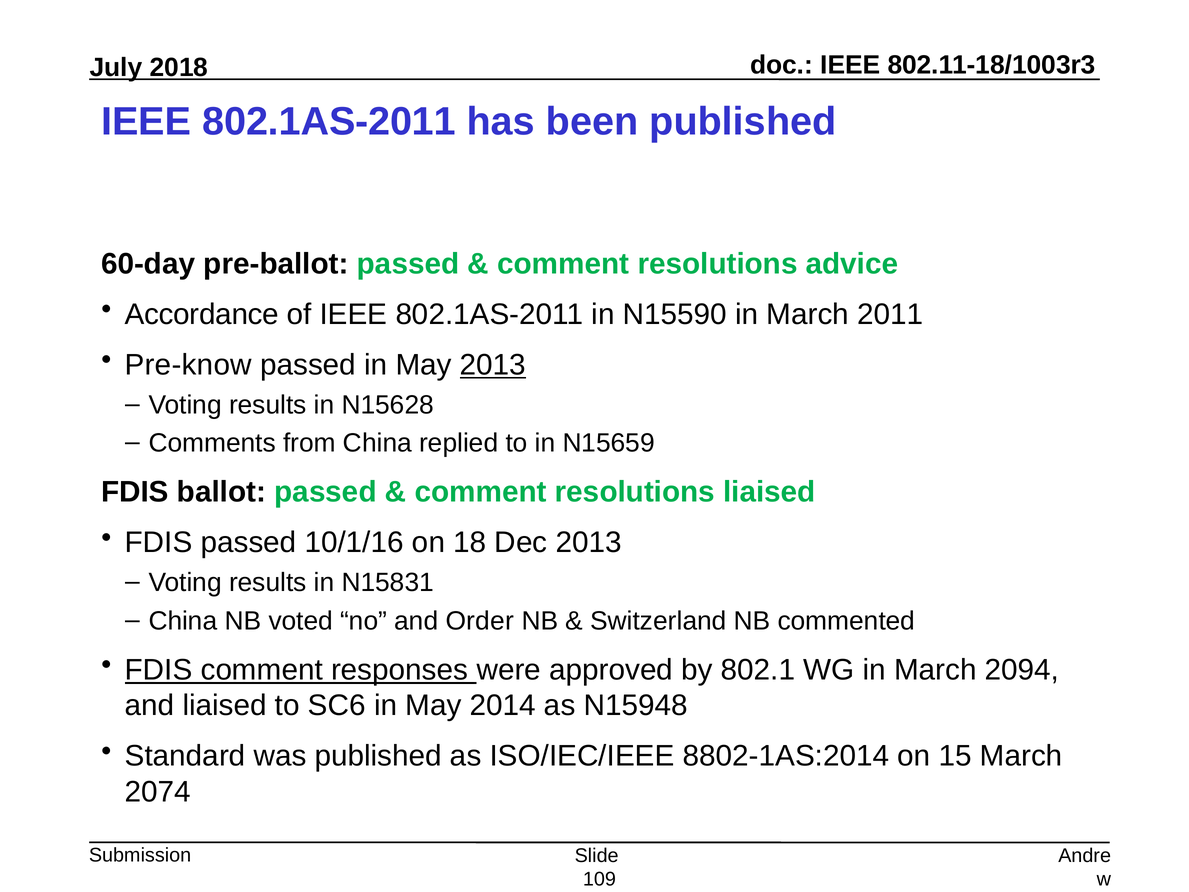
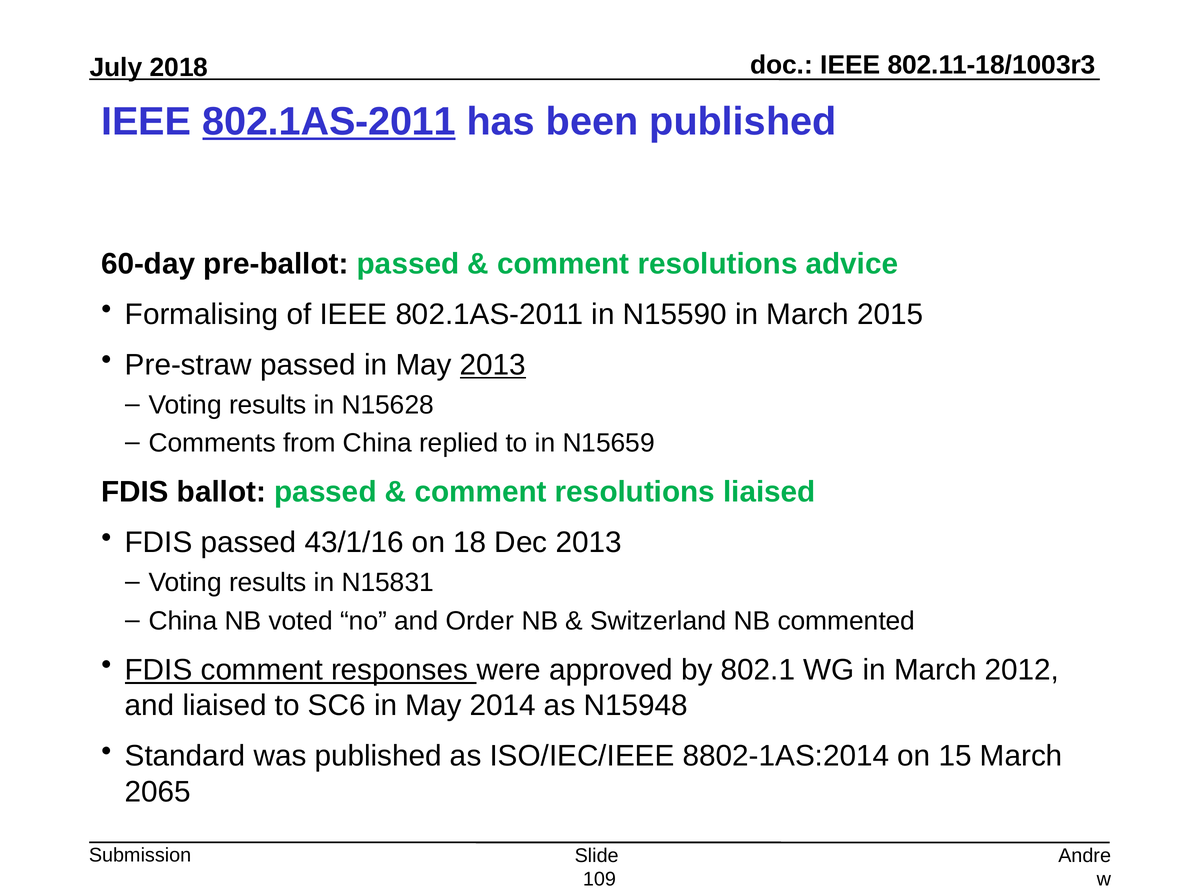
802.1AS-2011 at (329, 122) underline: none -> present
Accordance: Accordance -> Formalising
2011: 2011 -> 2015
Pre-know: Pre-know -> Pre-straw
10/1/16: 10/1/16 -> 43/1/16
2094: 2094 -> 2012
2074: 2074 -> 2065
